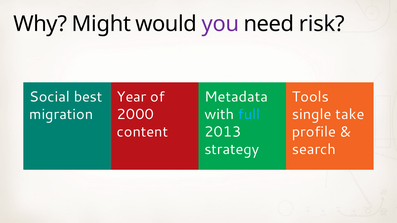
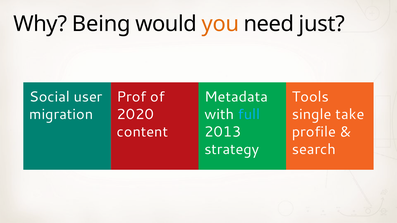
Might: Might -> Being
you colour: purple -> orange
risk: risk -> just
best: best -> user
Year: Year -> Prof
2000: 2000 -> 2020
